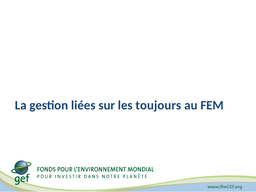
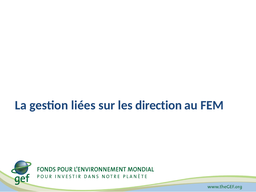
toujours: toujours -> direction
